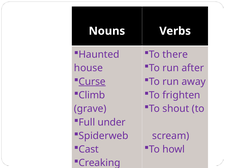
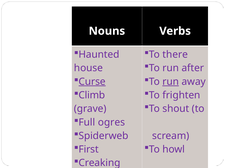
run at (171, 82) underline: none -> present
under: under -> ogres
Cast: Cast -> First
